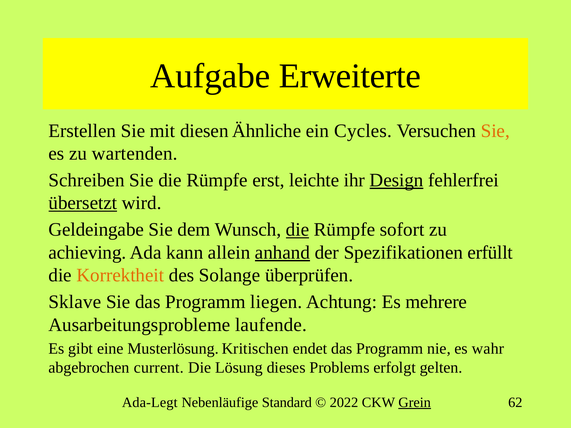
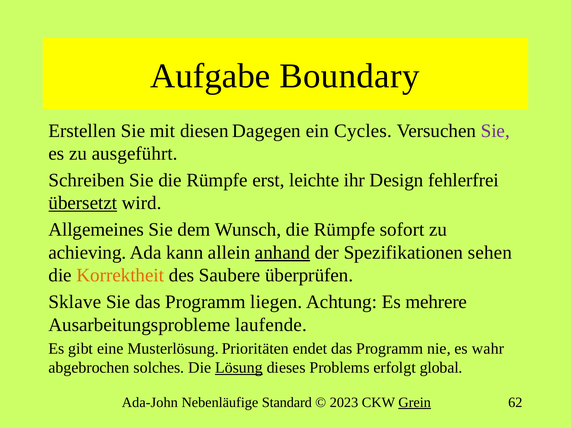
Erweiterte: Erweiterte -> Boundary
Ähnliche: Ähnliche -> Dagegen
Sie at (495, 131) colour: orange -> purple
wartenden: wartenden -> ausgeführt
Design underline: present -> none
Geldeingabe: Geldeingabe -> Allgemeines
die at (298, 230) underline: present -> none
erfüllt: erfüllt -> sehen
Solange: Solange -> Saubere
Kritischen: Kritischen -> Prioritäten
current: current -> solches
Lösung underline: none -> present
gelten: gelten -> global
Ada-Legt: Ada-Legt -> Ada-John
2022: 2022 -> 2023
